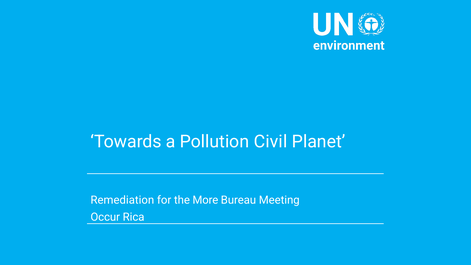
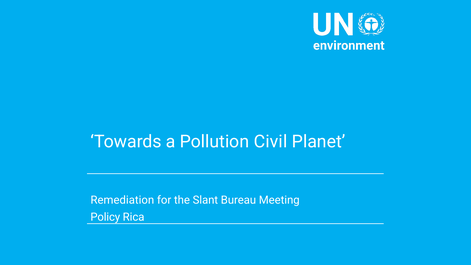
More: More -> Slant
Occur: Occur -> Policy
